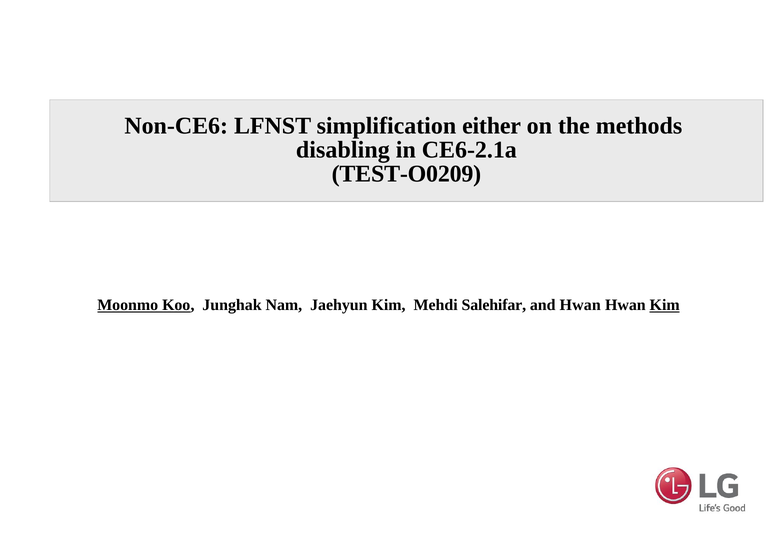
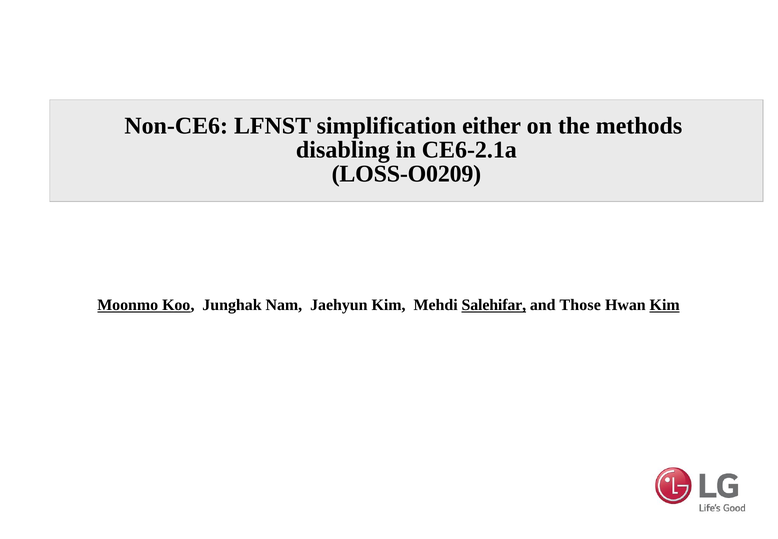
TEST-O0209: TEST-O0209 -> LOSS-O0209
Salehifar underline: none -> present
and Hwan: Hwan -> Those
